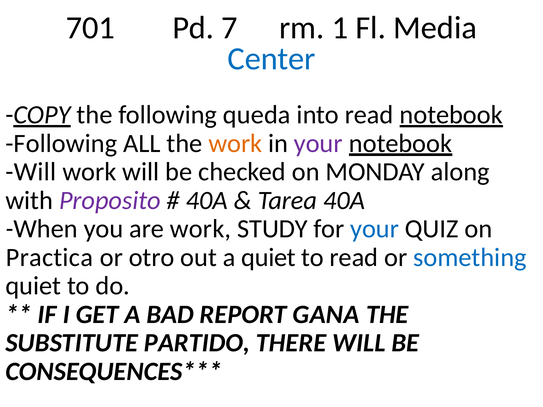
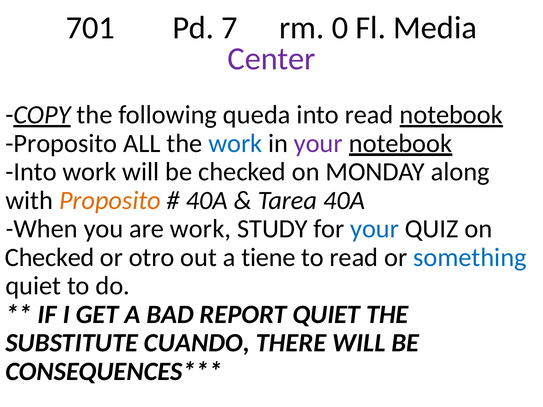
1: 1 -> 0
Center colour: blue -> purple
Following at (61, 143): Following -> Proposito
work at (235, 143) colour: orange -> blue
Will at (31, 172): Will -> Into
Proposito at (110, 200) colour: purple -> orange
Practica at (49, 257): Practica -> Checked
a quiet: quiet -> tiene
REPORT GANA: GANA -> QUIET
PARTIDO: PARTIDO -> CUANDO
